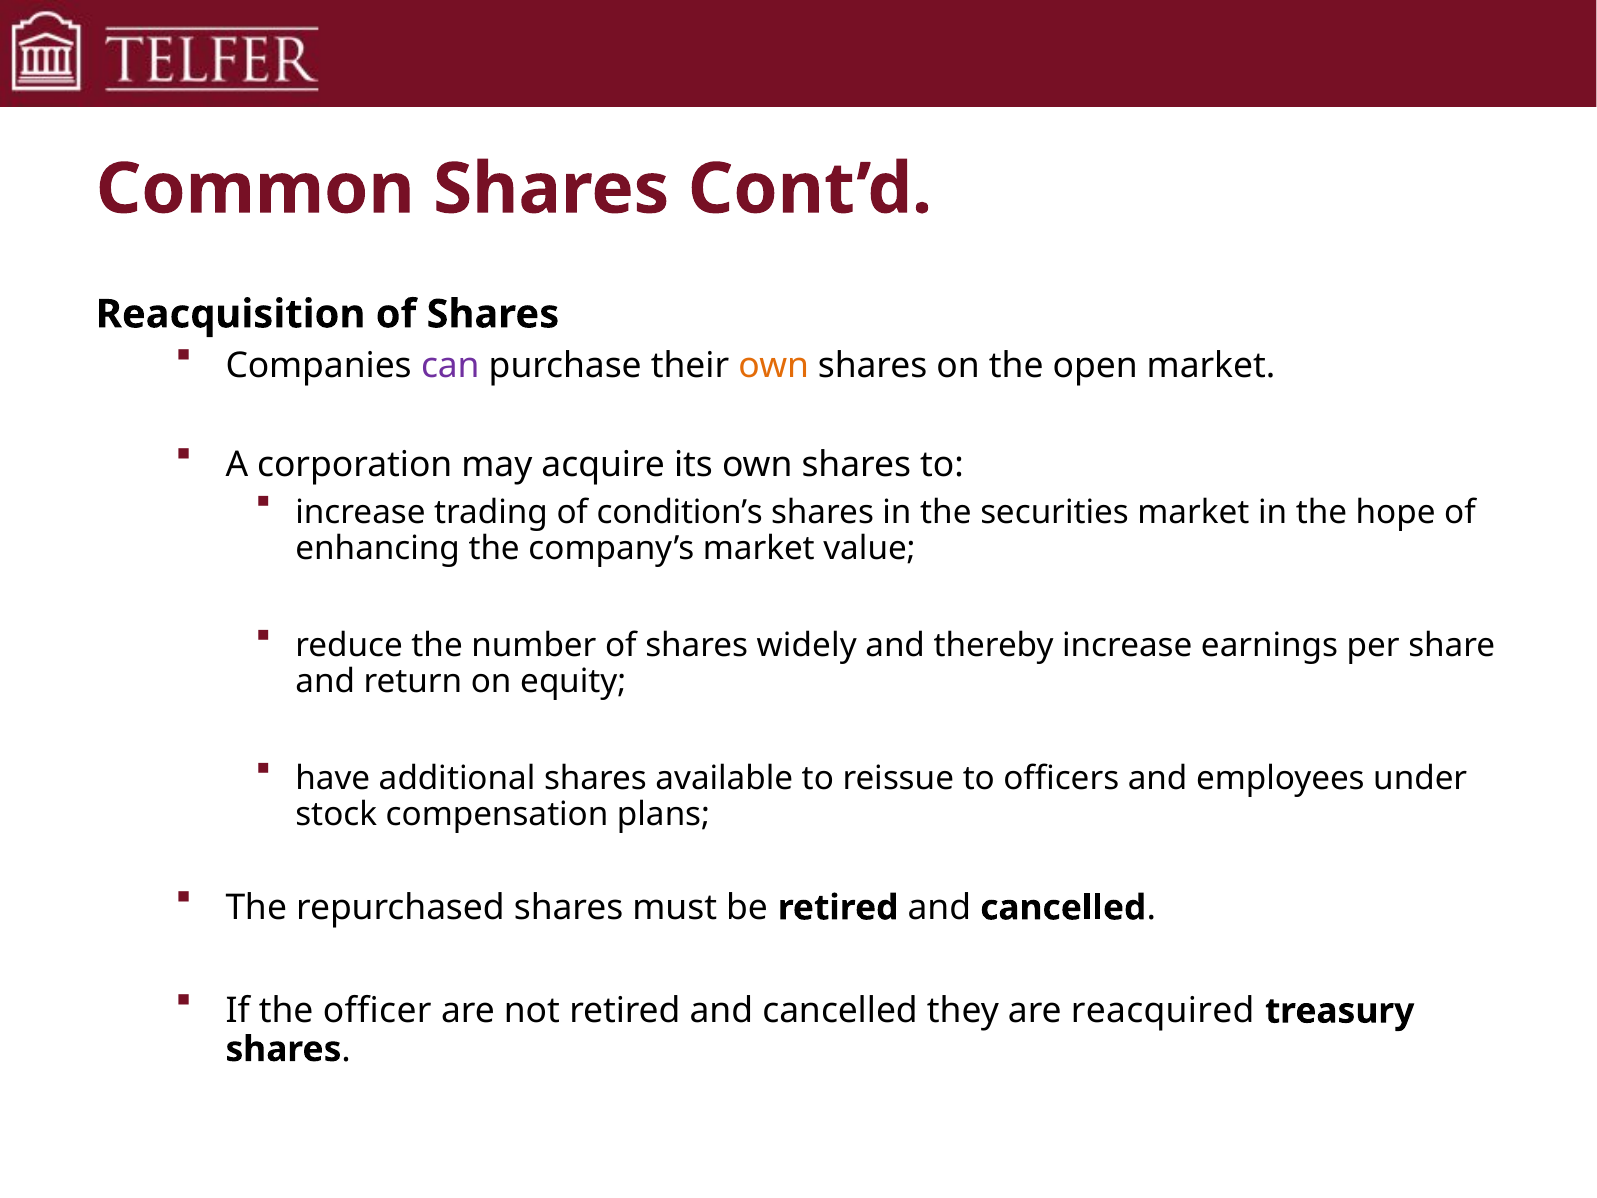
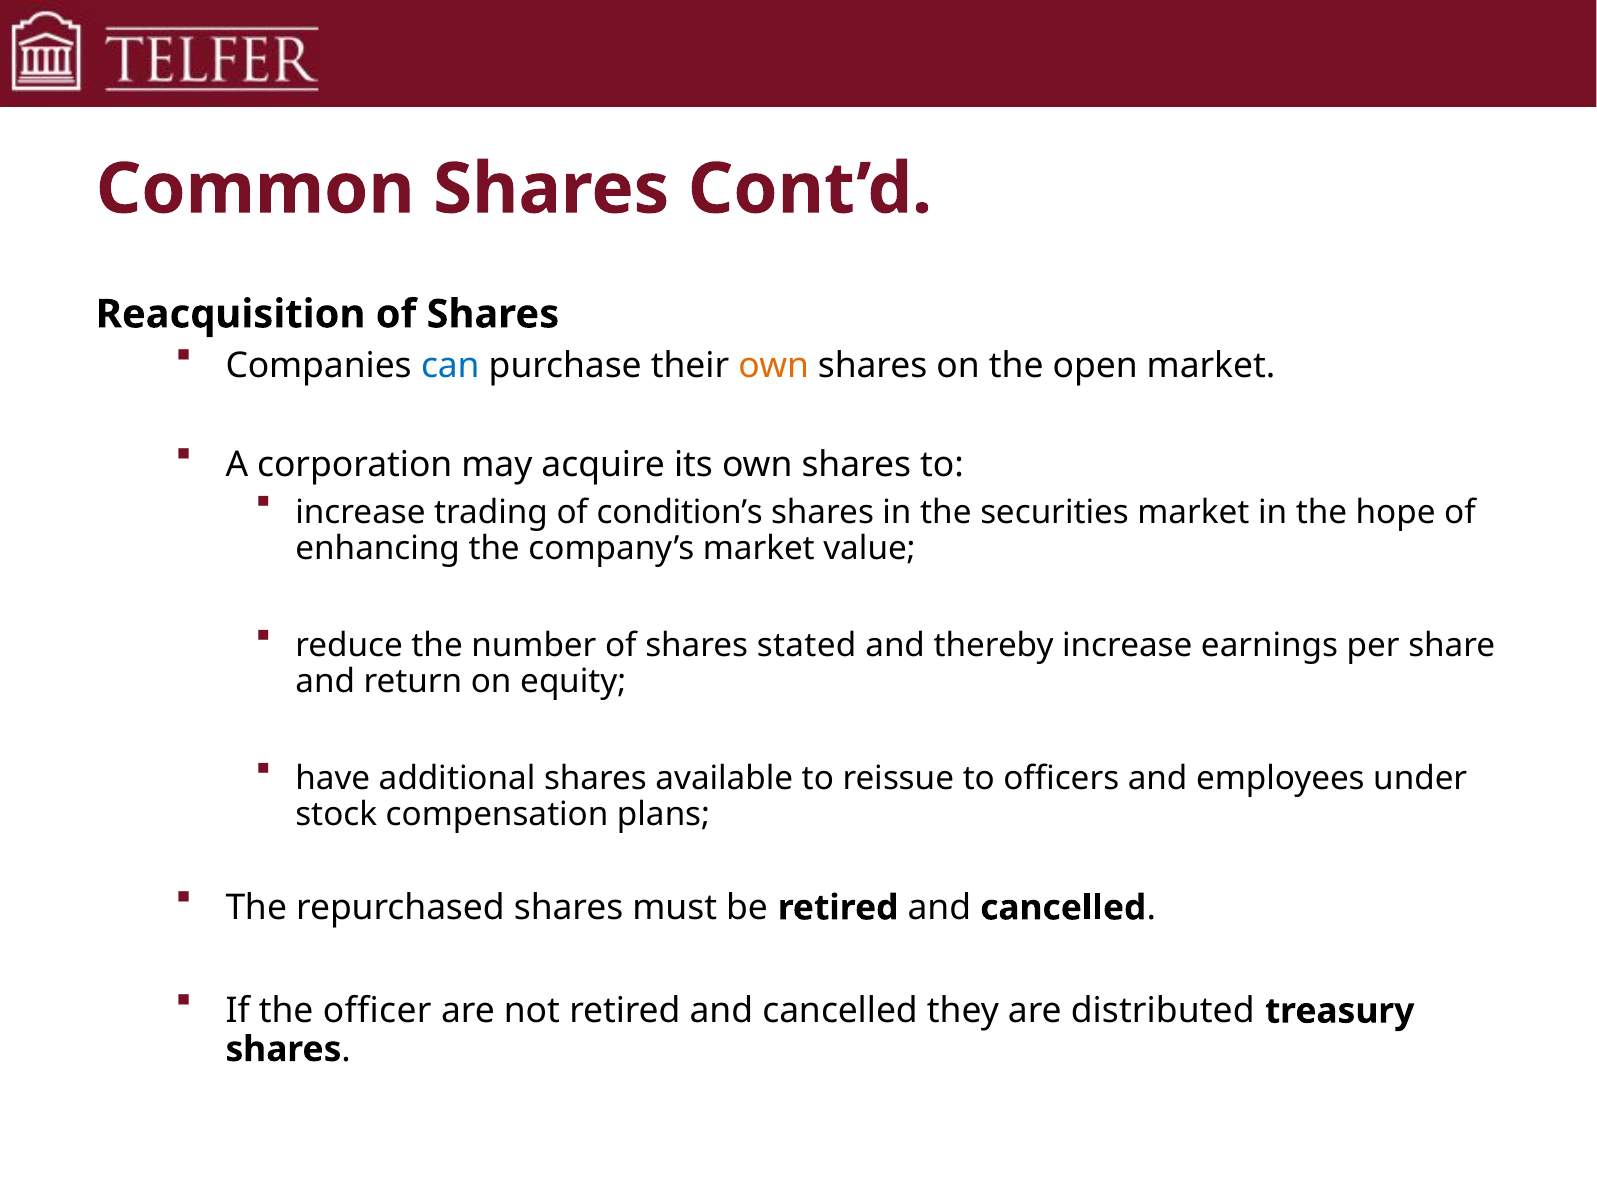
can colour: purple -> blue
widely: widely -> stated
reacquired: reacquired -> distributed
